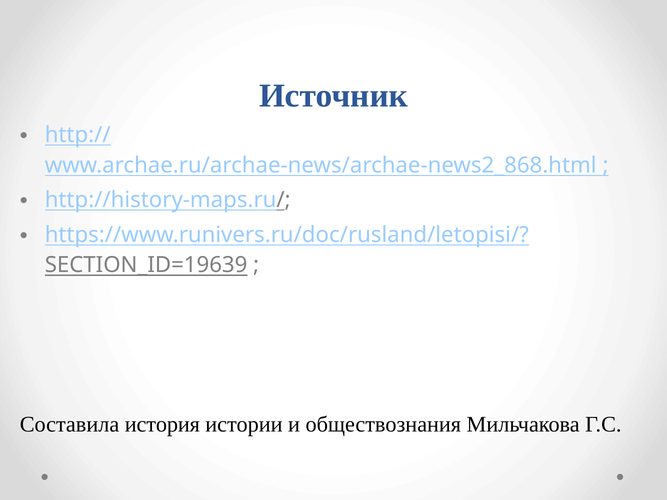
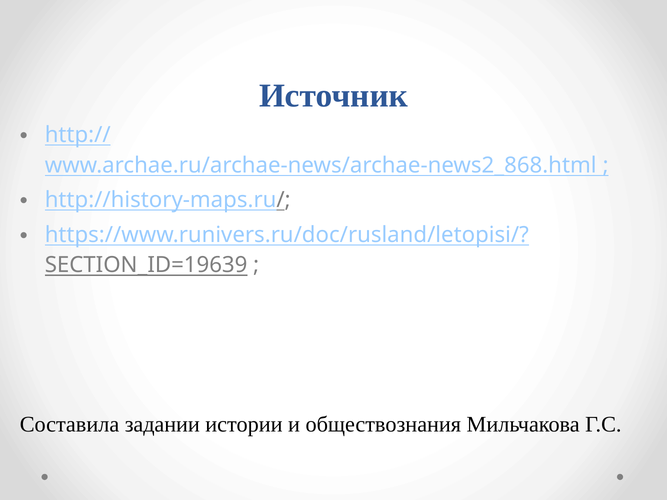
история: история -> задании
